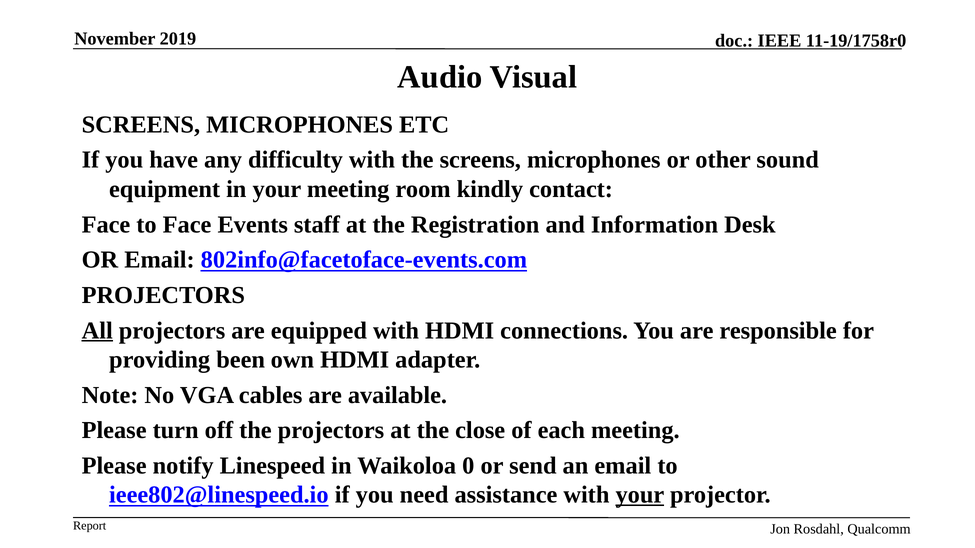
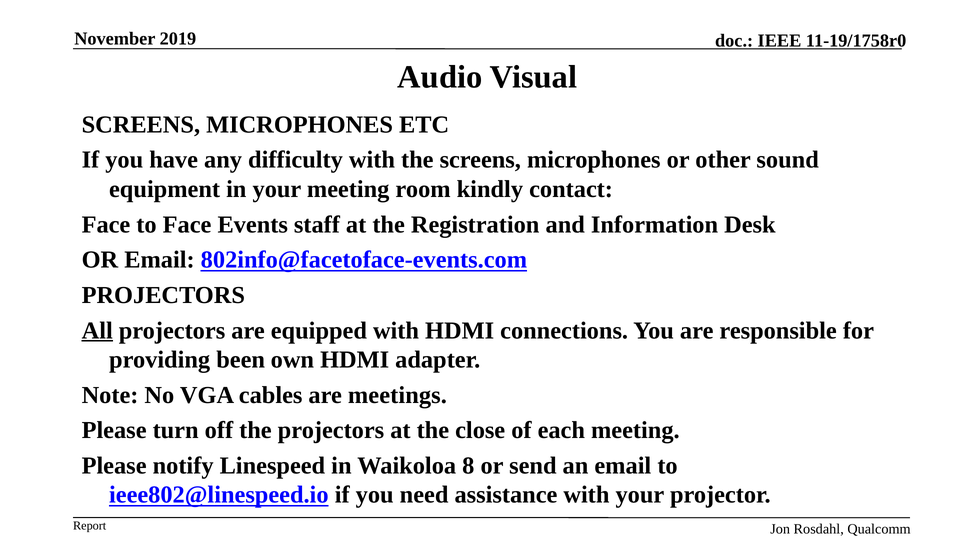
available: available -> meetings
0: 0 -> 8
your at (640, 495) underline: present -> none
